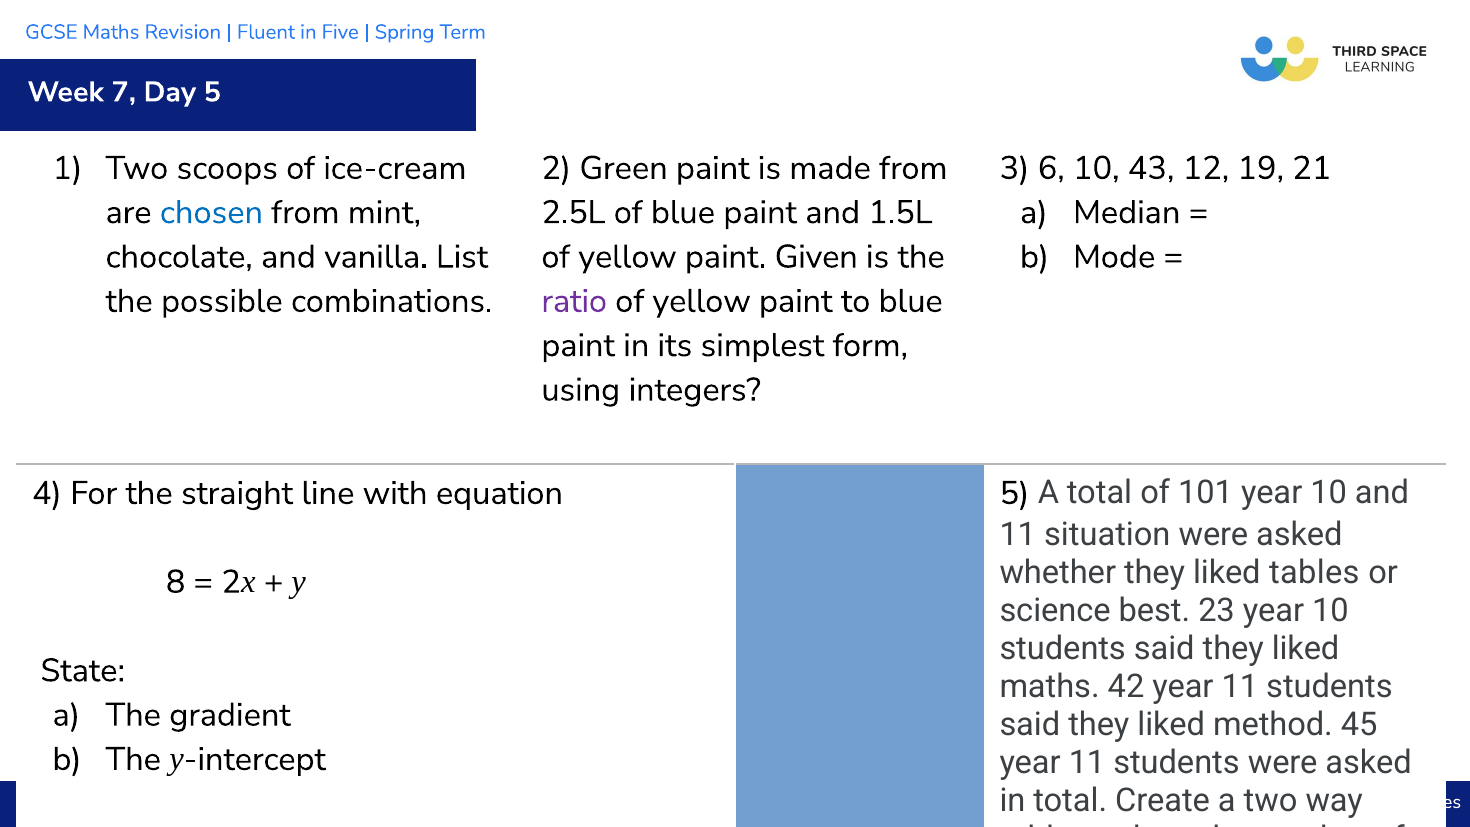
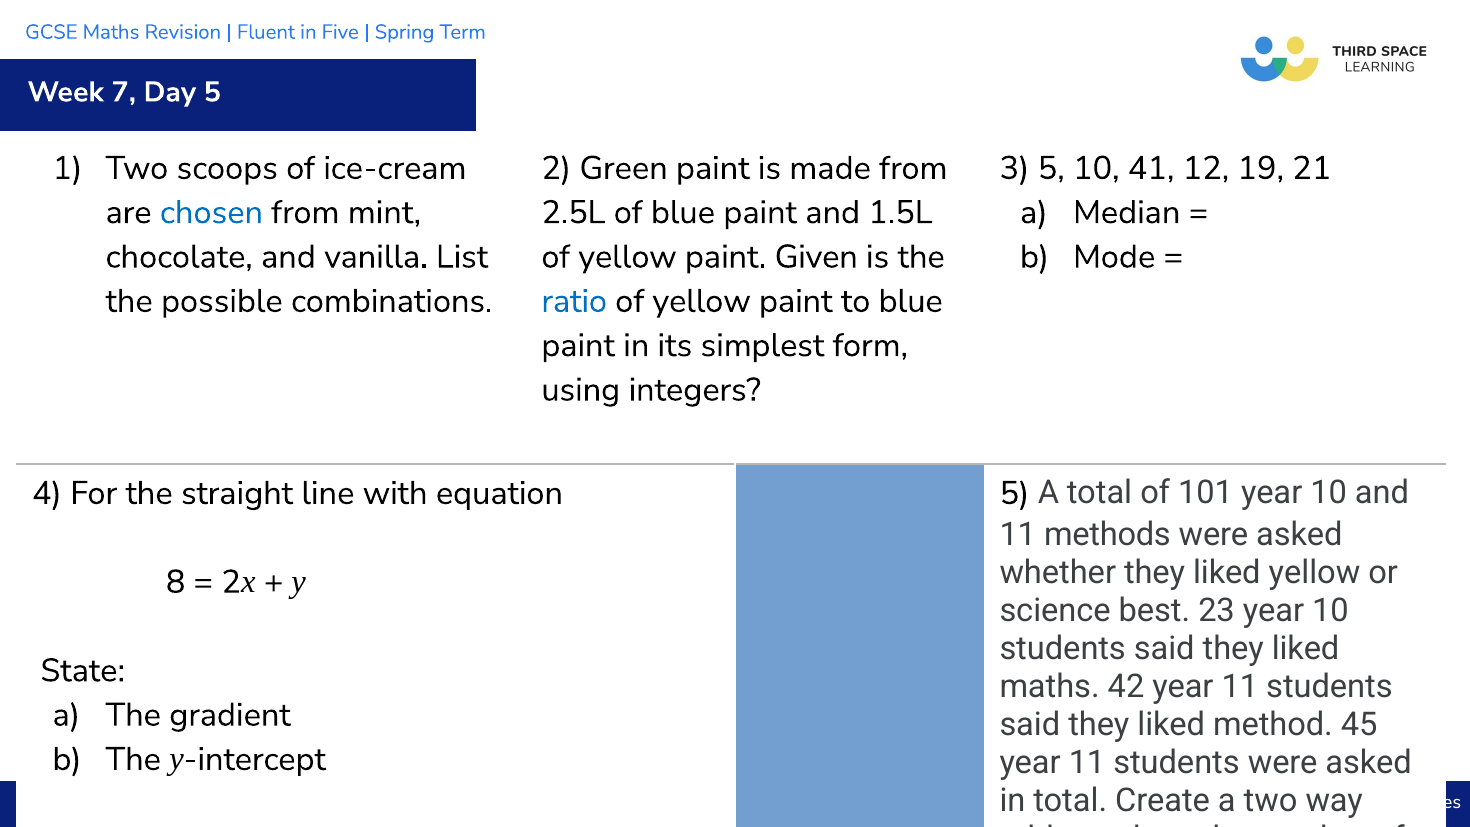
3 6: 6 -> 5
43: 43 -> 41
ratio colour: purple -> blue
situation: situation -> methods
liked tables: tables -> yellow
